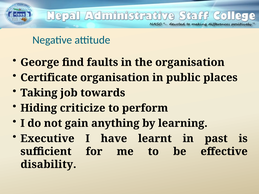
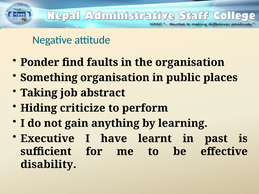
George: George -> Ponder
Certificate: Certificate -> Something
towards: towards -> abstract
